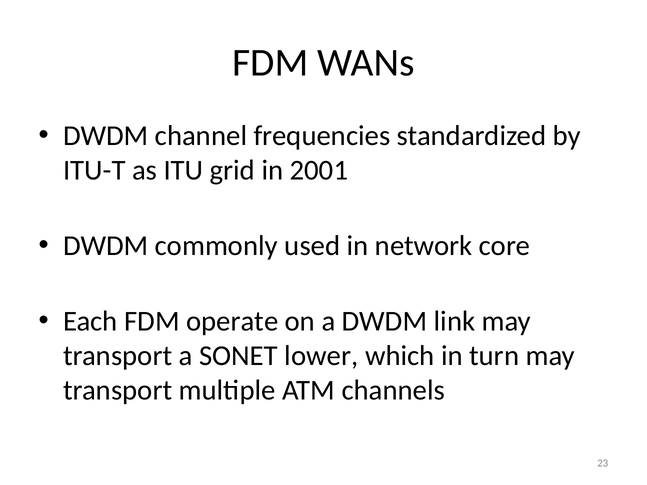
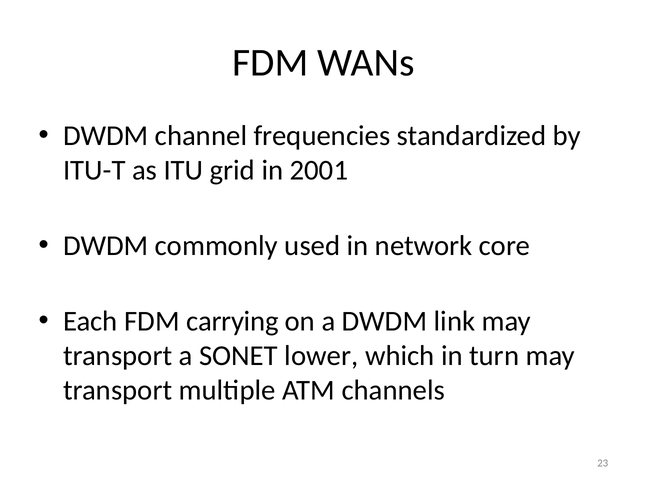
operate: operate -> carrying
